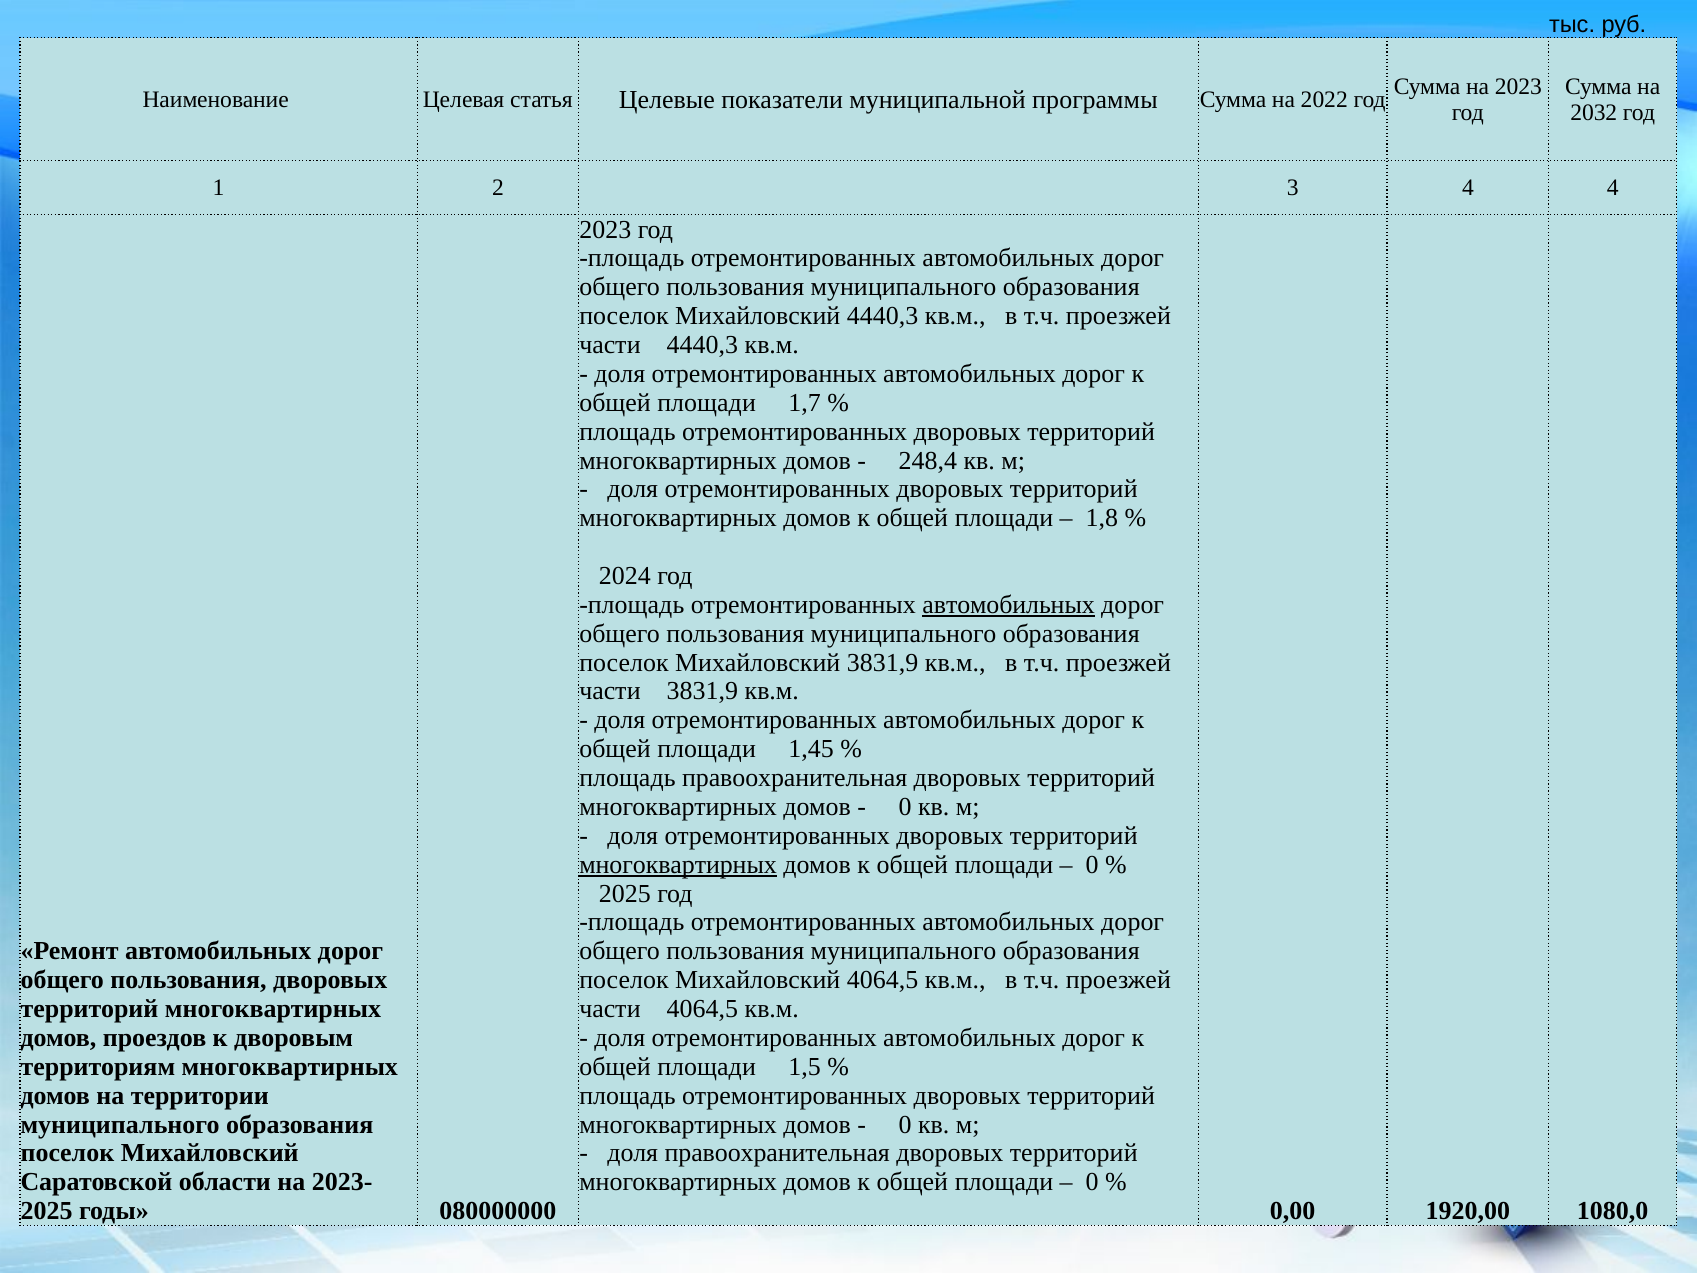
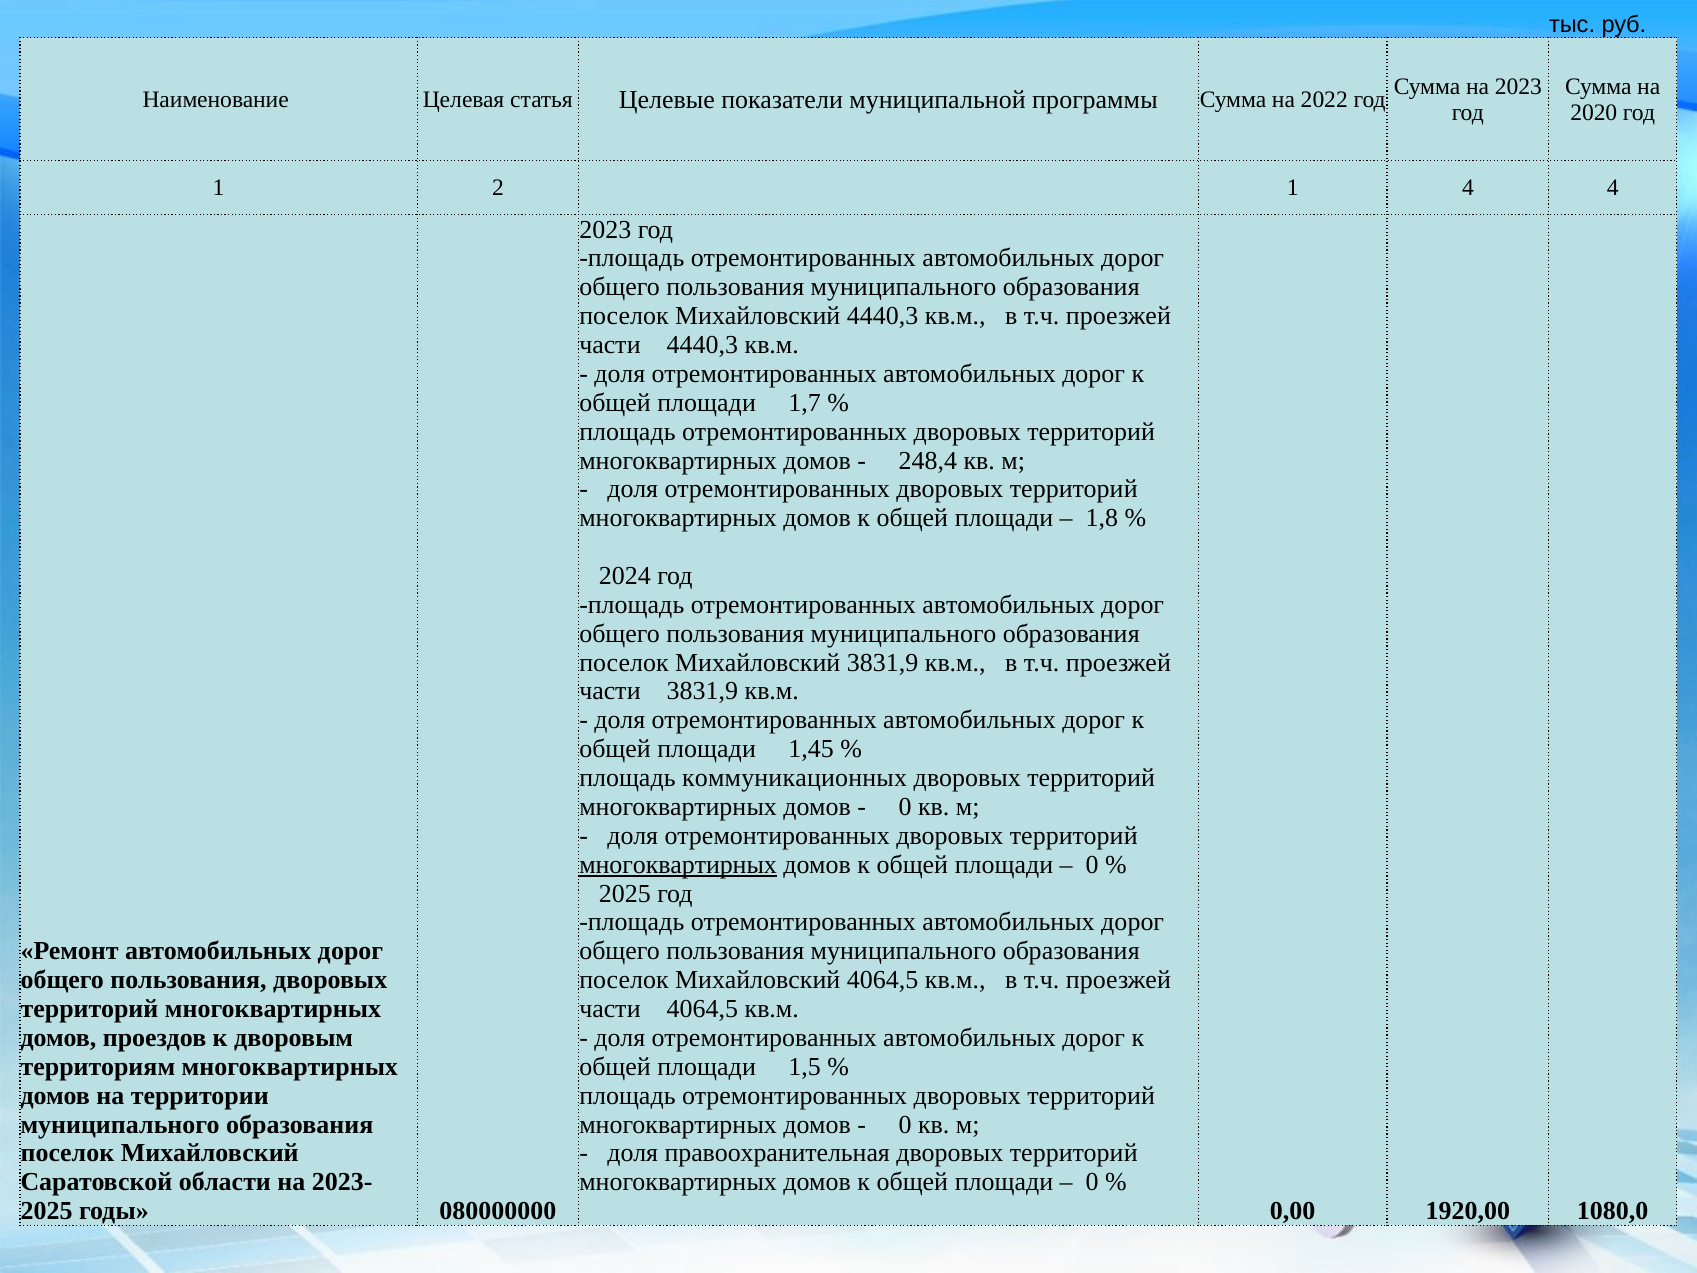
2032: 2032 -> 2020
2 3: 3 -> 1
автомобильных at (1009, 605) underline: present -> none
площадь правоохранительная: правоохранительная -> коммуникационных
